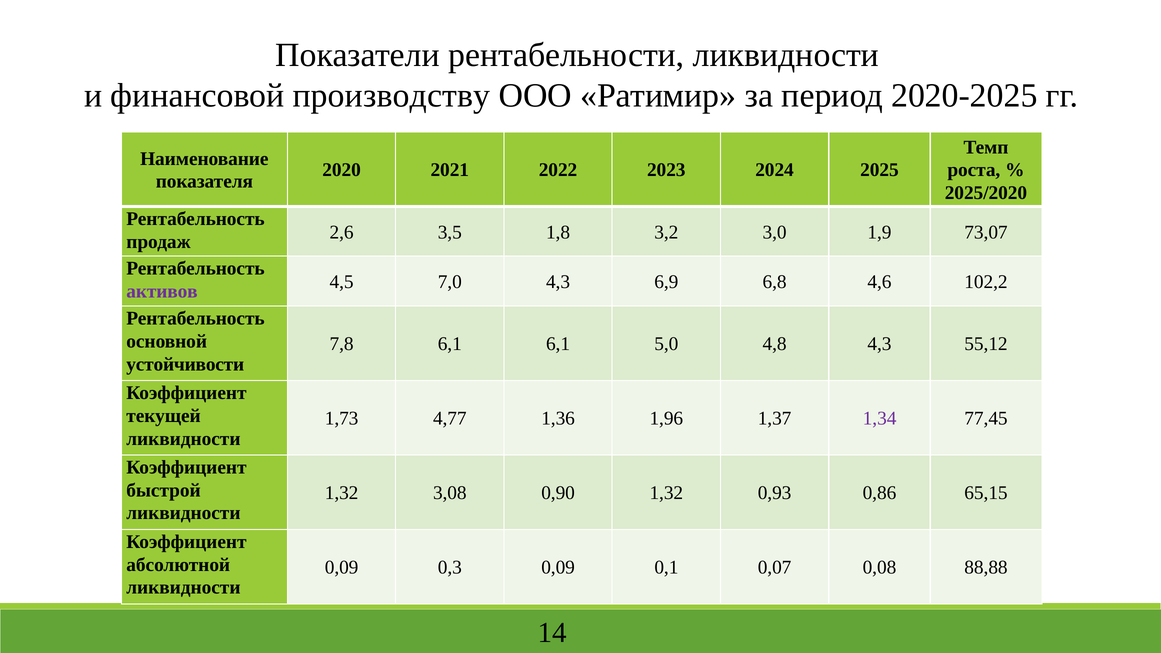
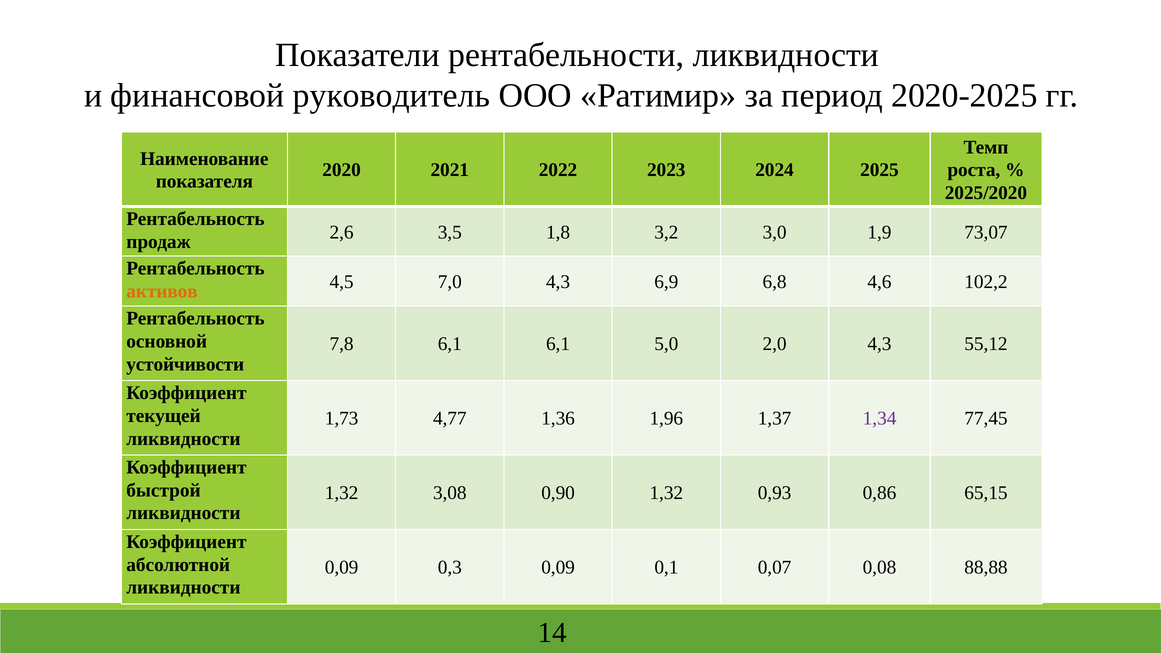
производству: производству -> руководитель
активов colour: purple -> orange
4,8: 4,8 -> 2,0
